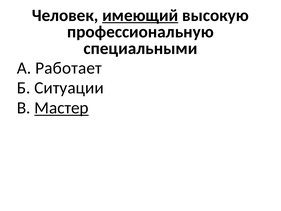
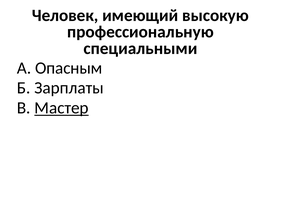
имеющий underline: present -> none
Работает: Работает -> Опасным
Ситуации: Ситуации -> Зарплаты
